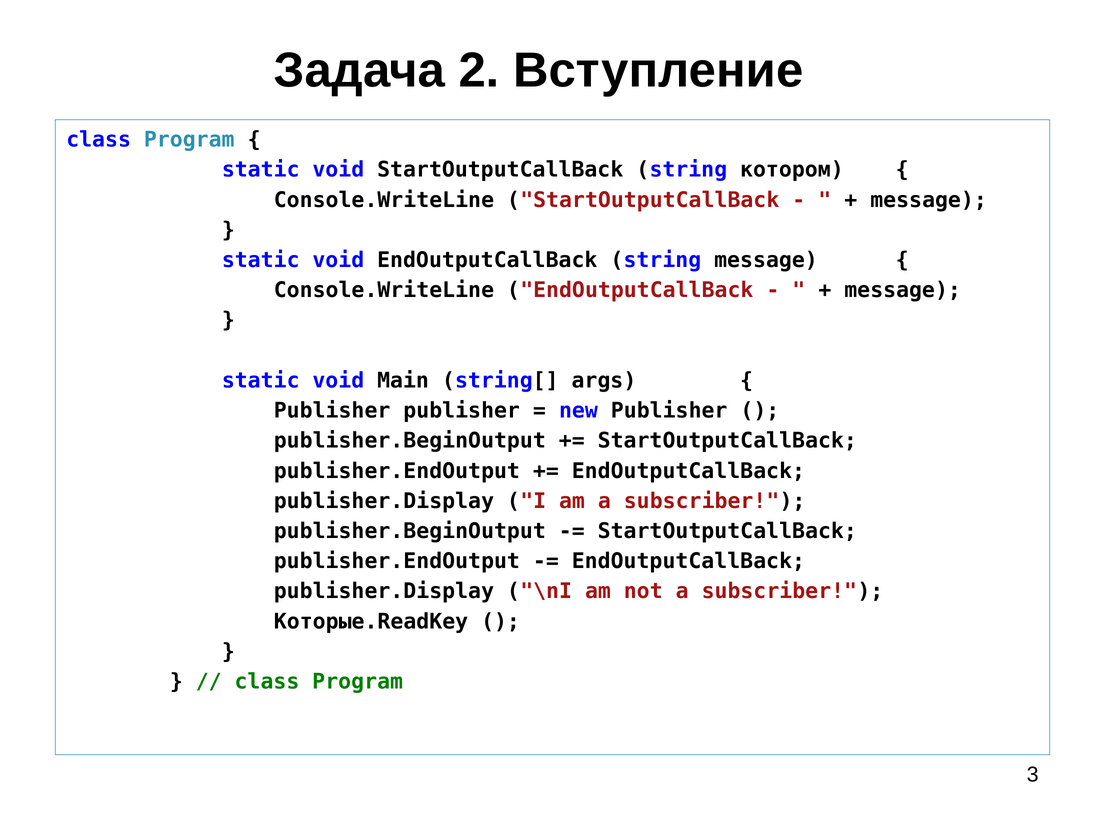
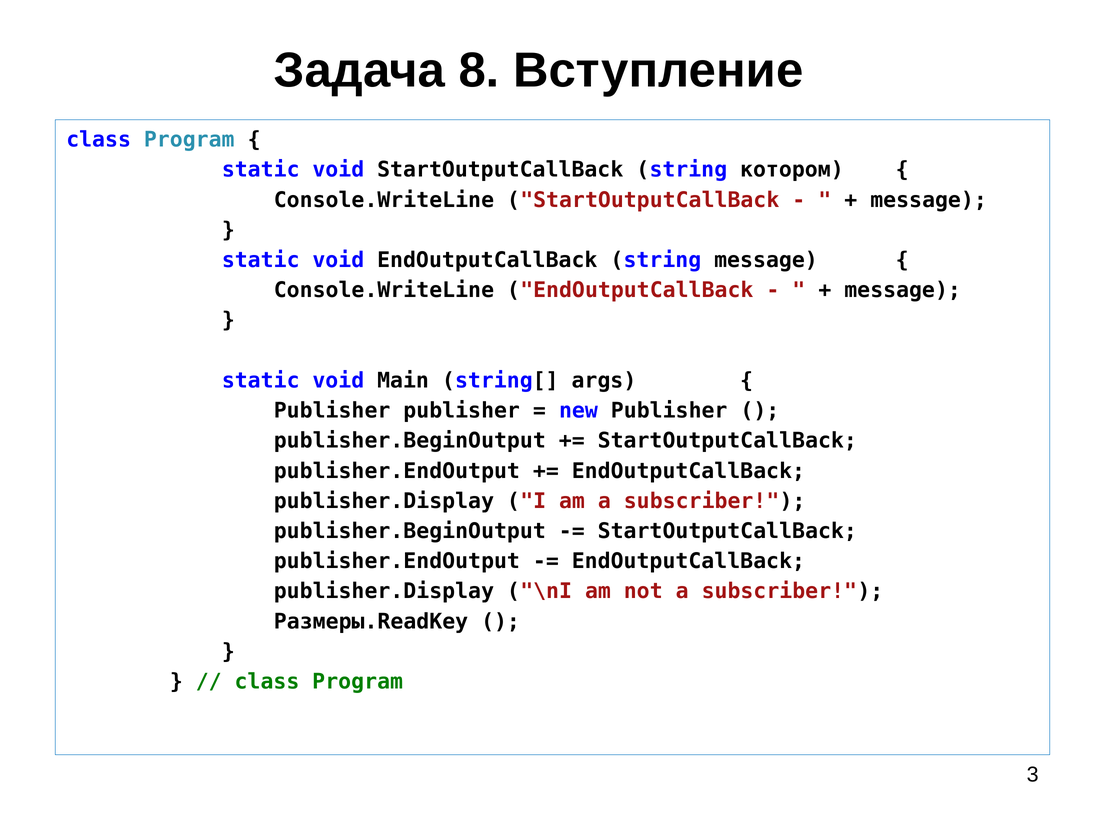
2: 2 -> 8
Которые.ReadKey: Которые.ReadKey -> Размеры.ReadKey
